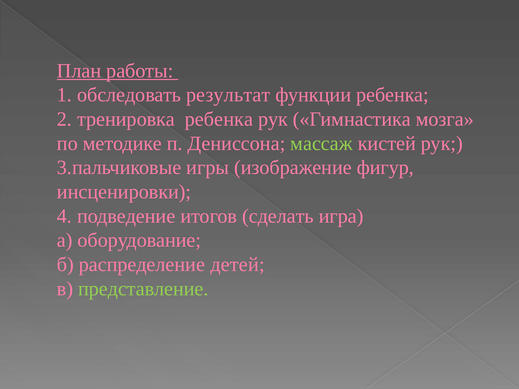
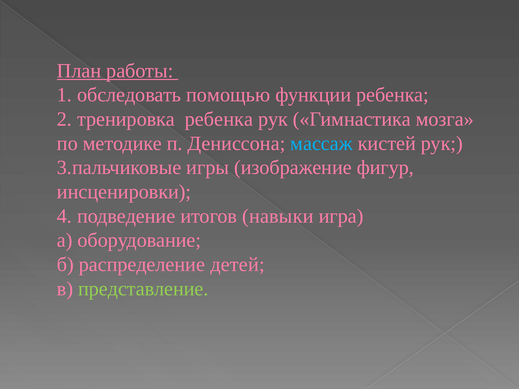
результат: результат -> помощью
массаж colour: light green -> light blue
сделать: сделать -> навыки
